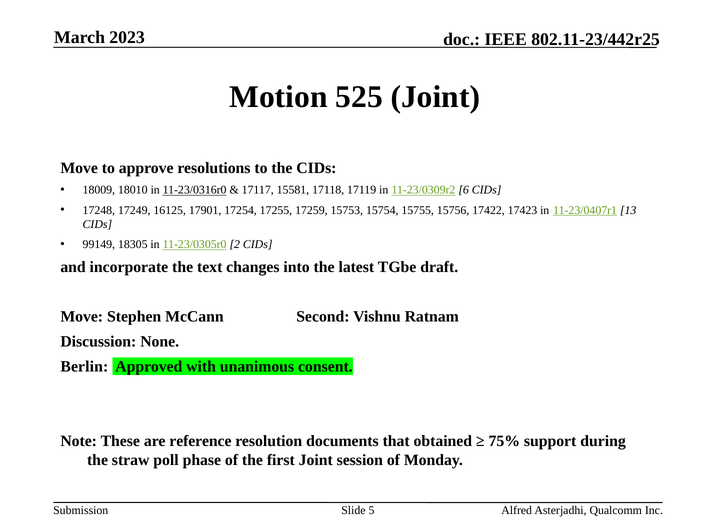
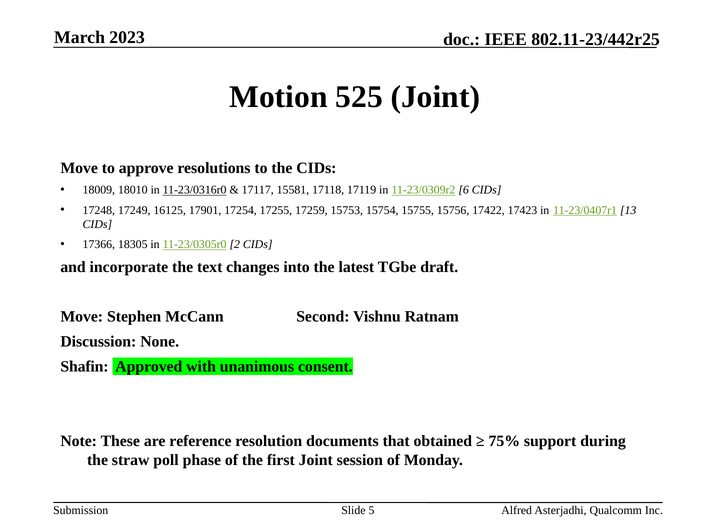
99149: 99149 -> 17366
Berlin: Berlin -> Shafin
